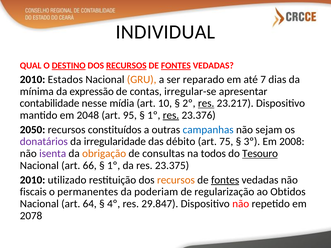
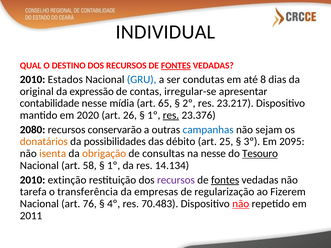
DESTINO underline: present -> none
RECURSOS at (126, 66) underline: present -> none
GRU colour: orange -> blue
reparado: reparado -> condutas
7: 7 -> 8
mínima: mínima -> original
10: 10 -> 65
res at (206, 103) underline: present -> none
2048: 2048 -> 2020
95: 95 -> 26
2050: 2050 -> 2080
constituídos: constituídos -> conservarão
donatários colour: purple -> orange
irregularidade: irregularidade -> possibilidades
75: 75 -> 25
2008: 2008 -> 2095
isenta colour: purple -> orange
na todos: todos -> nesse
66: 66 -> 58
23.375: 23.375 -> 14.134
utilizado: utilizado -> extinção
recursos at (176, 180) colour: orange -> purple
fiscais: fiscais -> tarefa
permanentes: permanentes -> transferência
poderiam: poderiam -> empresas
Obtidos: Obtidos -> Fizerem
64: 64 -> 76
29.847: 29.847 -> 70.483
não at (241, 204) underline: none -> present
2078: 2078 -> 2011
